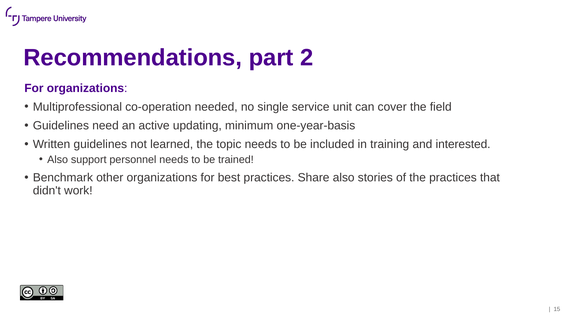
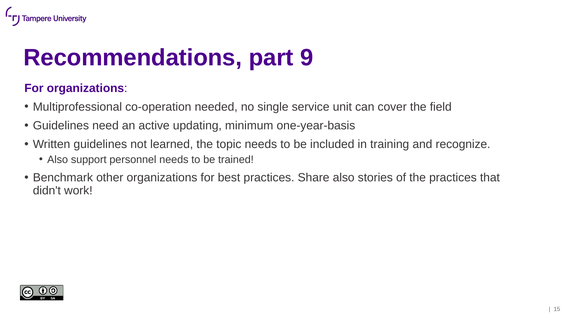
2: 2 -> 9
interested: interested -> recognize
